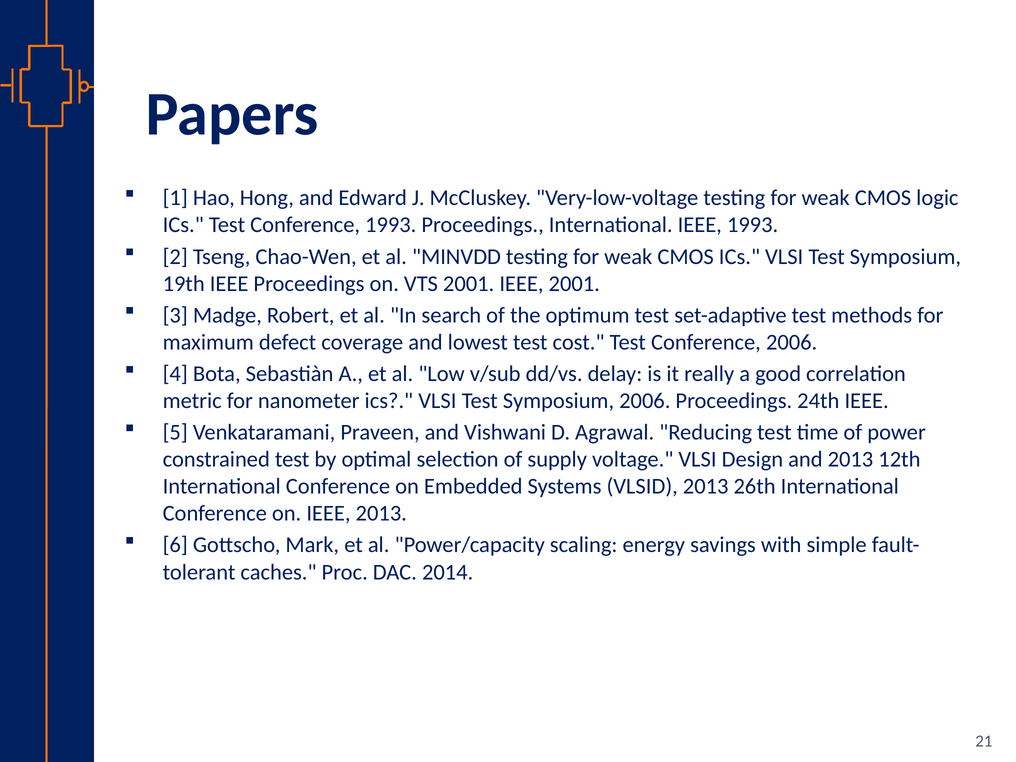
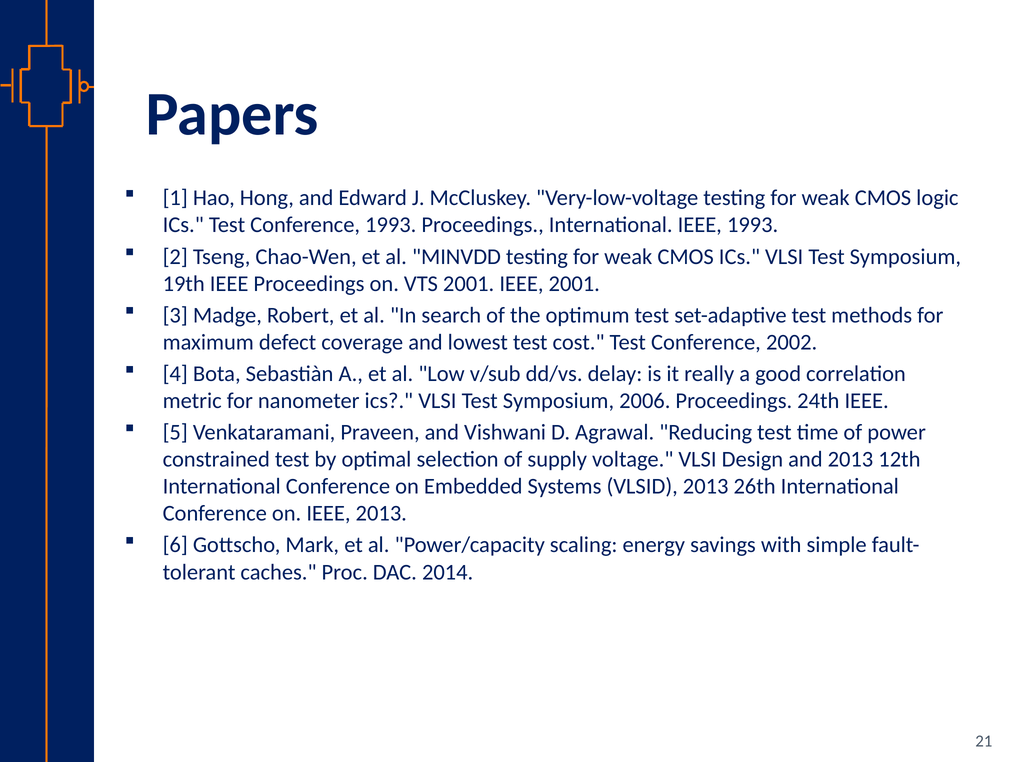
Conference 2006: 2006 -> 2002
